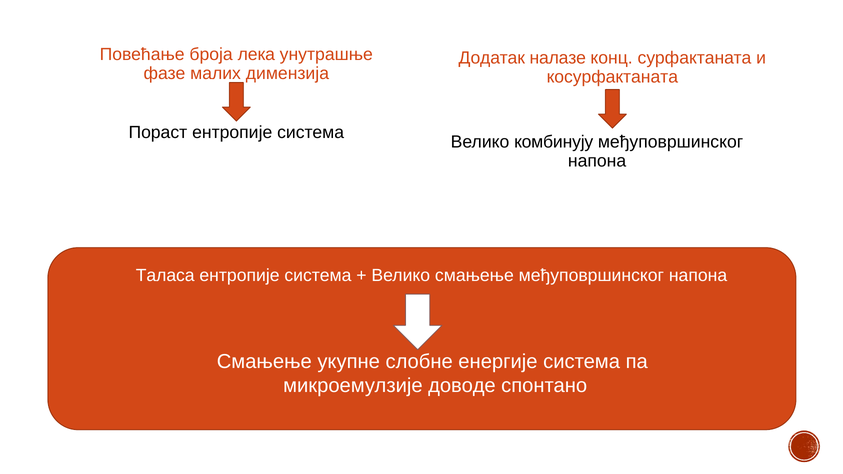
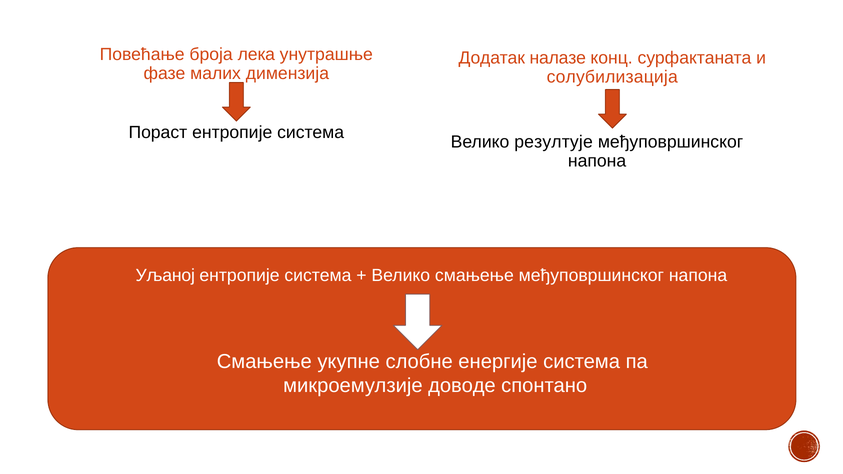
косурфактанaта: косурфактанaта -> солубилизација
комбинују: комбинују -> резултује
Таласа: Таласа -> Уљаној
